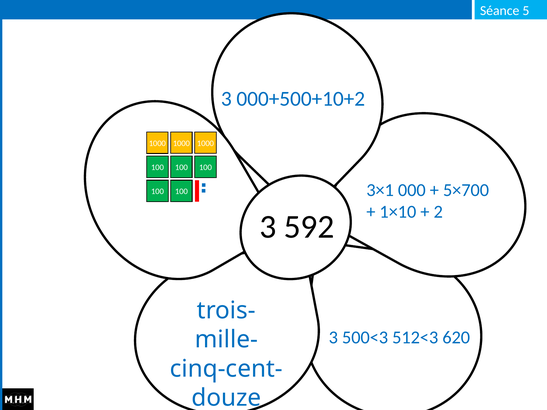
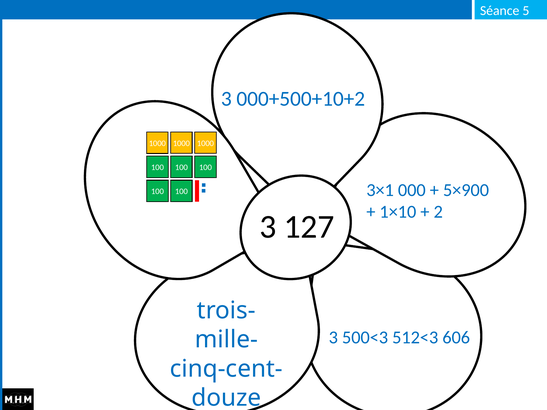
5×700: 5×700 -> 5×900
592: 592 -> 127
620: 620 -> 606
